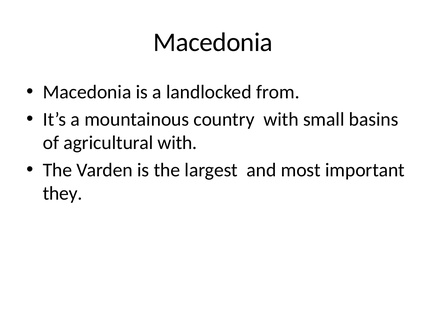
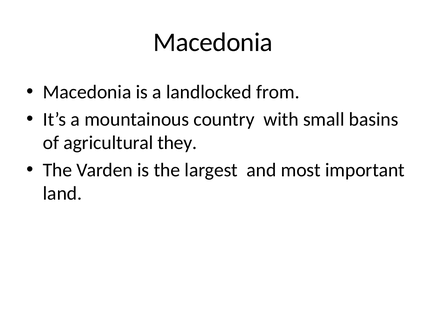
agricultural with: with -> they
they: they -> land
